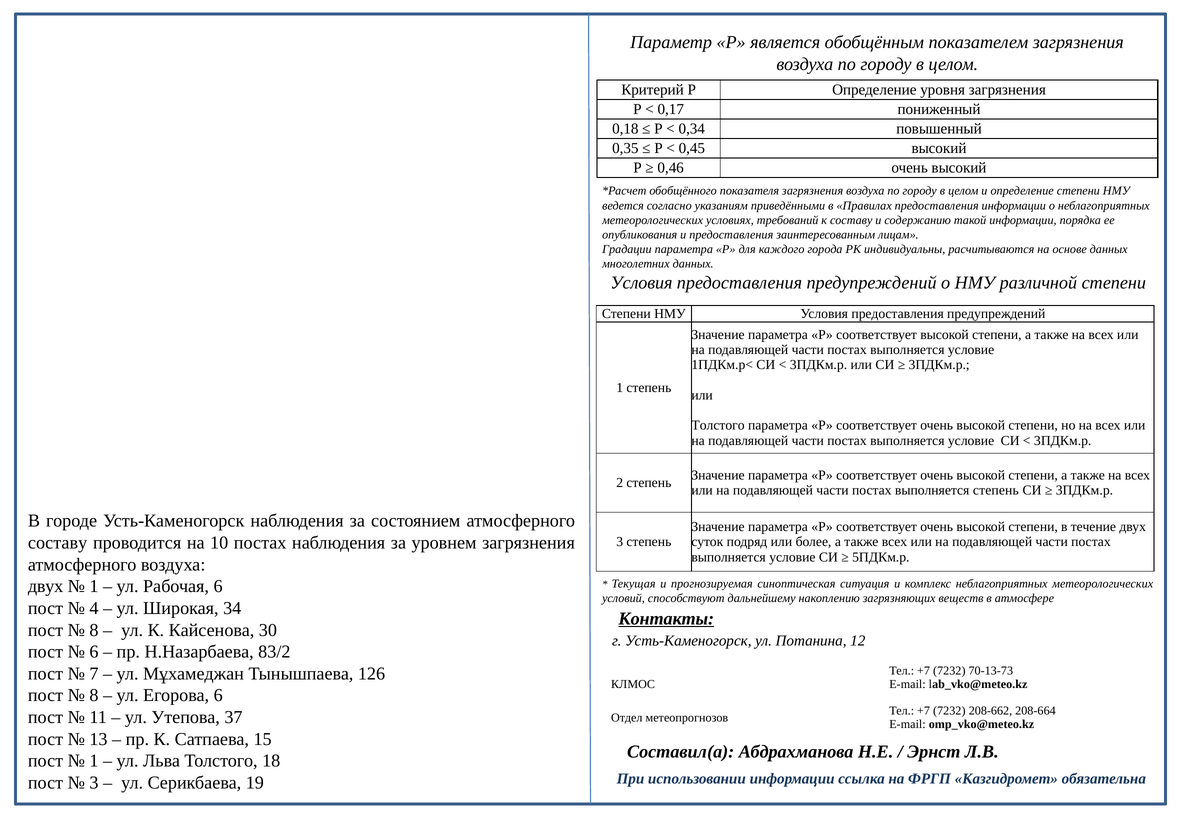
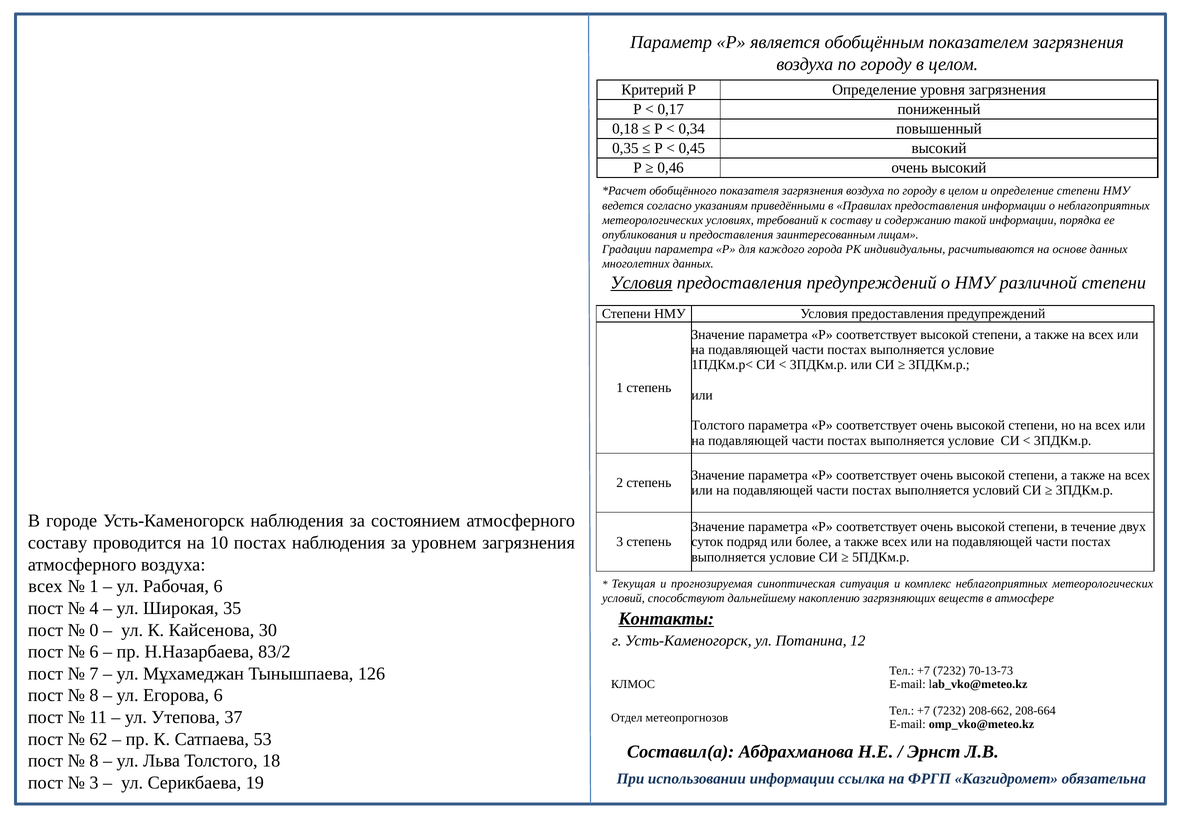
Условия at (641, 283) underline: none -> present
выполняется степень: степень -> условий
двух at (46, 586): двух -> всех
34: 34 -> 35
8 at (94, 630): 8 -> 0
13: 13 -> 62
15: 15 -> 53
1 at (94, 761): 1 -> 8
